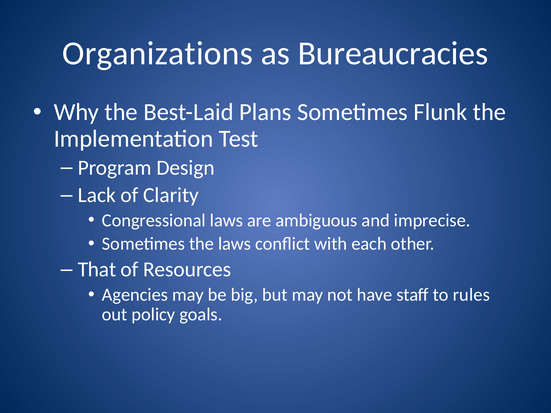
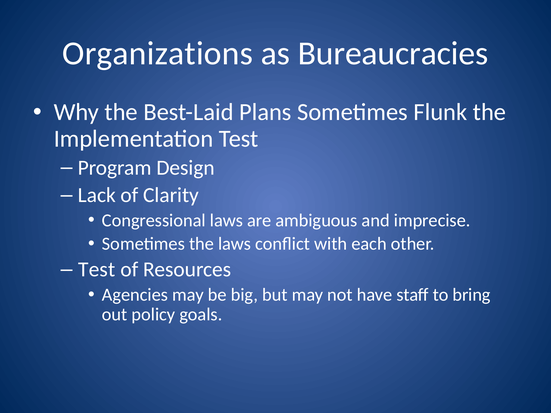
That at (97, 270): That -> Test
rules: rules -> bring
